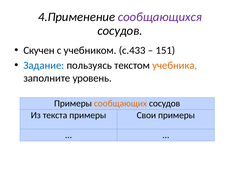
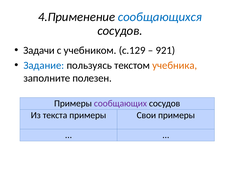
сообщающихся colour: purple -> blue
Скучен: Скучен -> Задачи
с.433: с.433 -> с.129
151: 151 -> 921
уровень: уровень -> полезен
сообщающих colour: orange -> purple
